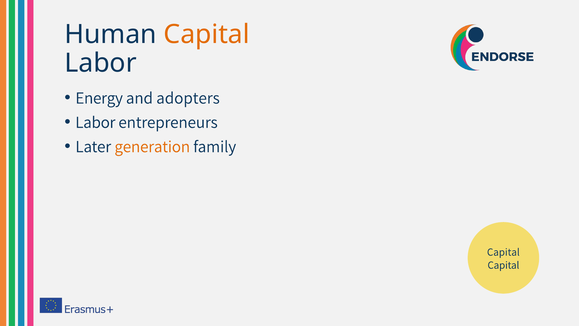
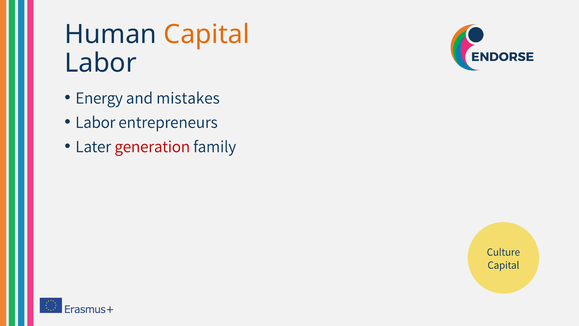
adopters: adopters -> mistakes
generation colour: orange -> red
Capital at (503, 252): Capital -> Culture
